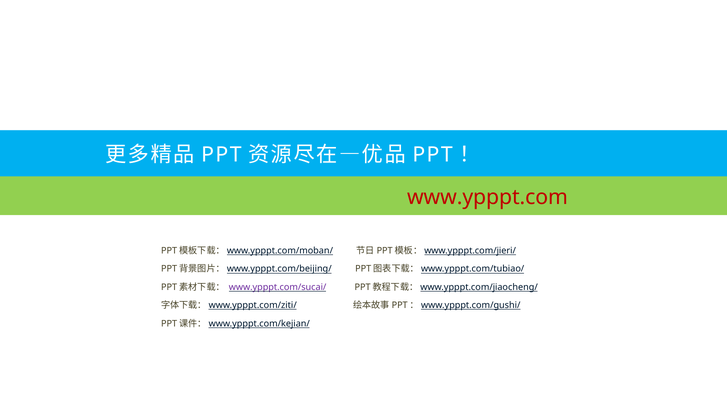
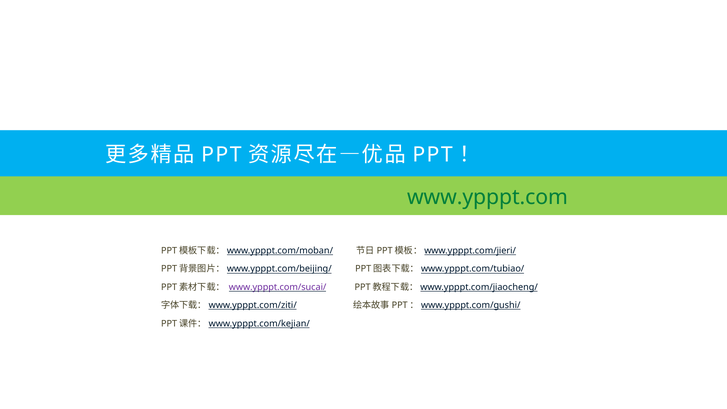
www.ypppt.com colour: red -> green
